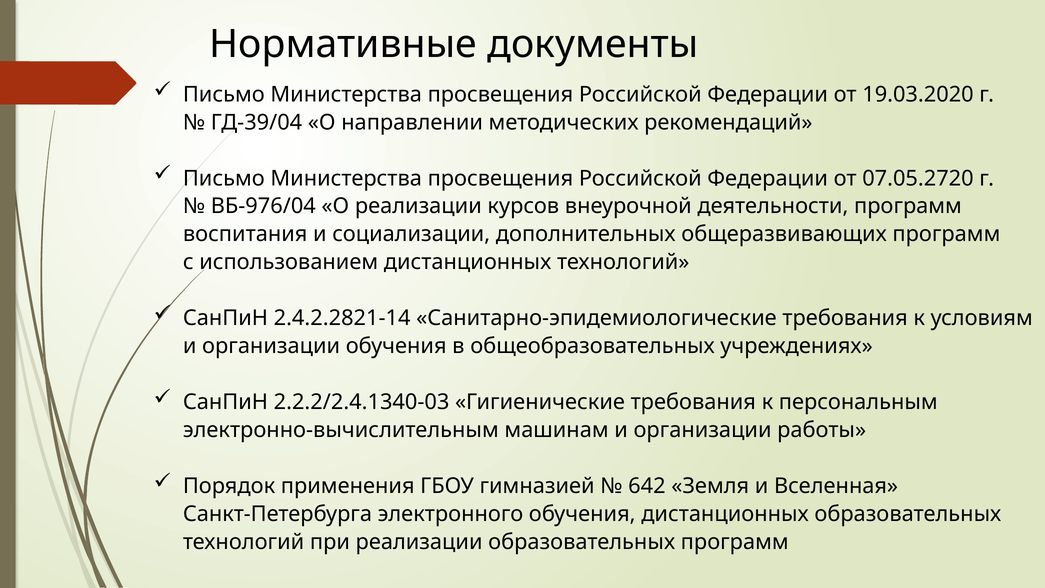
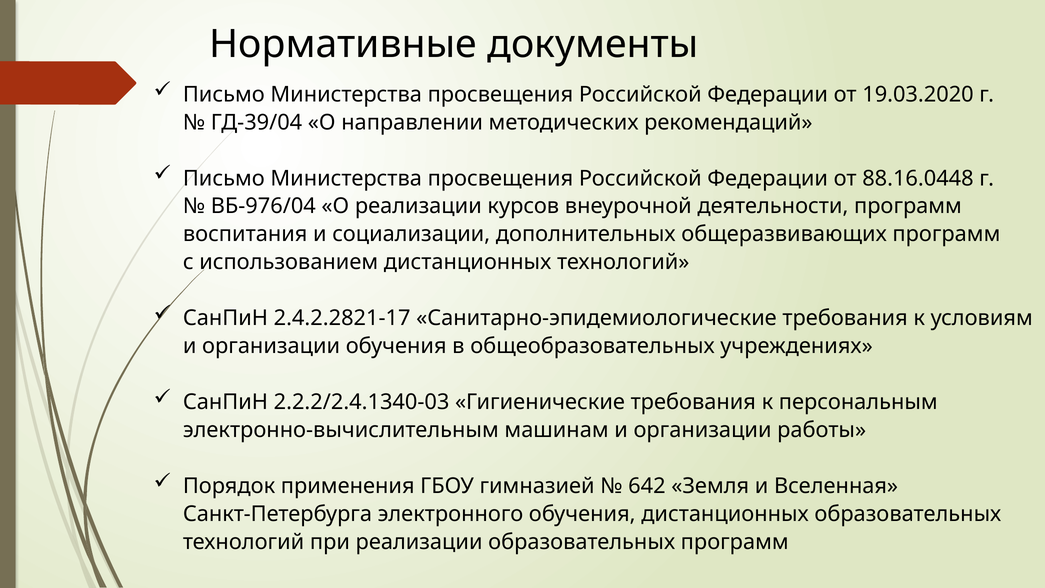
07.05.2720: 07.05.2720 -> 88.16.0448
2.4.2.2821-14: 2.4.2.2821-14 -> 2.4.2.2821-17
